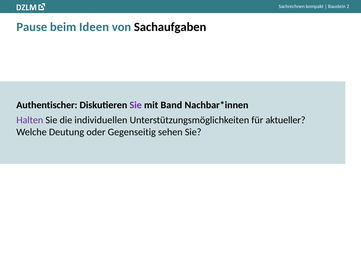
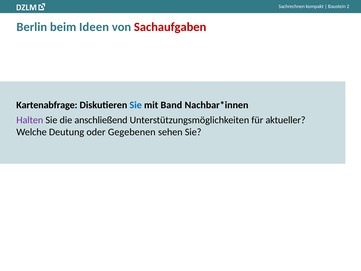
Pause: Pause -> Berlin
Sachaufgaben colour: black -> red
Authentischer: Authentischer -> Kartenabfrage
Sie at (136, 105) colour: purple -> blue
individuellen: individuellen -> anschließend
Gegenseitig: Gegenseitig -> Gegebenen
